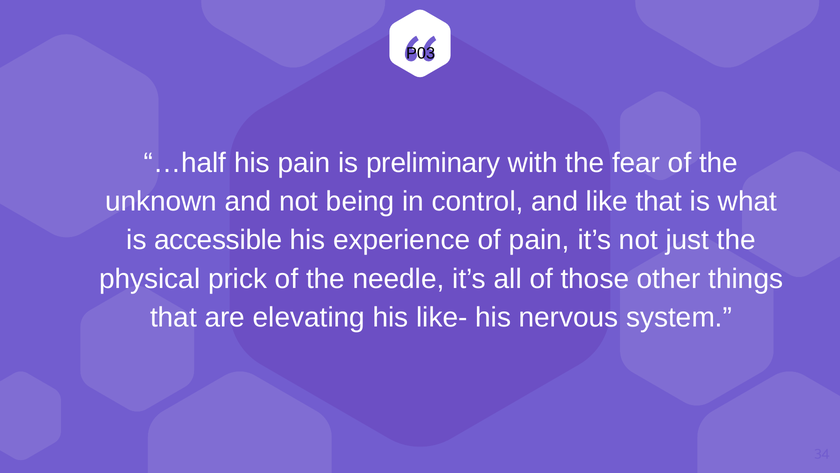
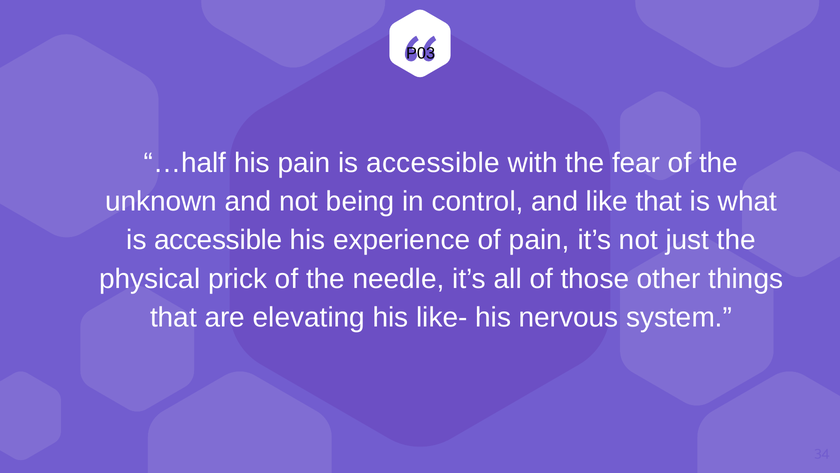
pain is preliminary: preliminary -> accessible
